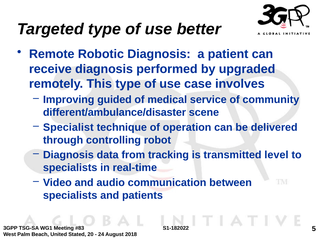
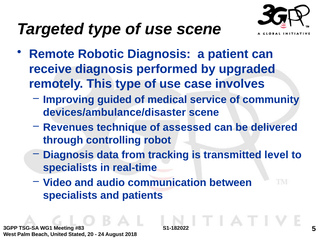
use better: better -> scene
different/ambulance/disaster: different/ambulance/disaster -> devices/ambulance/disaster
Specialist: Specialist -> Revenues
operation: operation -> assessed
